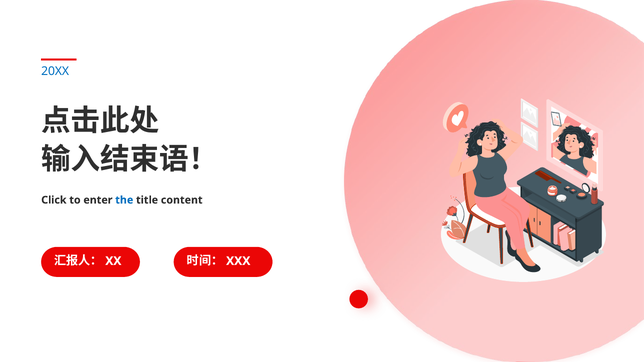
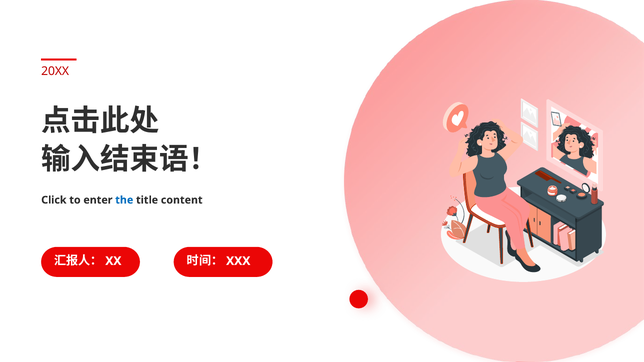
20XX colour: blue -> red
